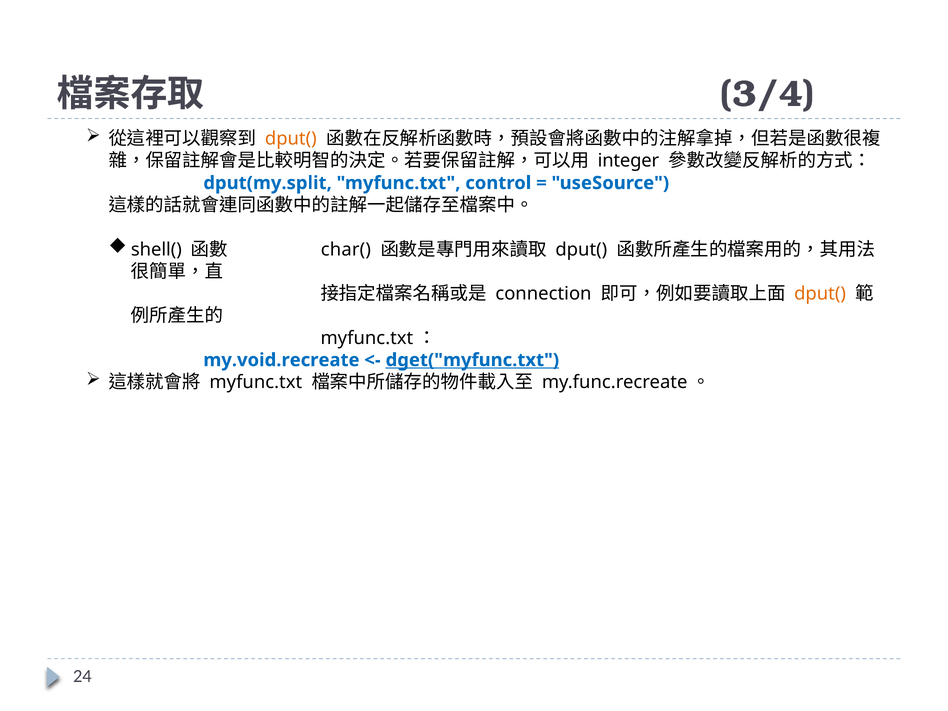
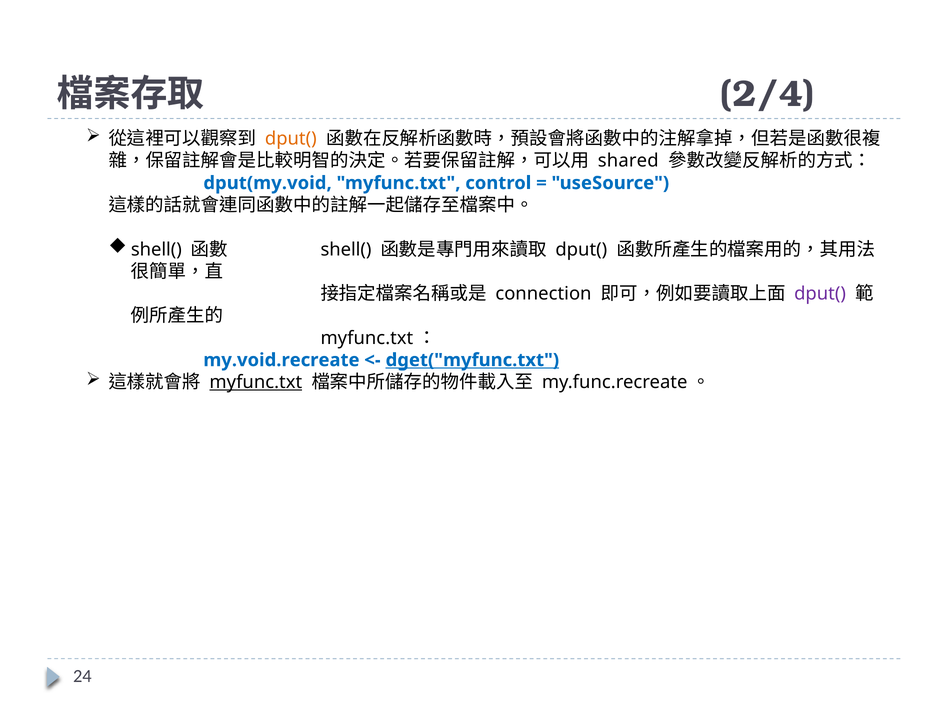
3/4: 3/4 -> 2/4
integer: integer -> shared
dput(my.split: dput(my.split -> dput(my.void
char( at (346, 249): char( -> shell(
dput( at (820, 294) colour: orange -> purple
myfunc.txt at (256, 382) underline: none -> present
